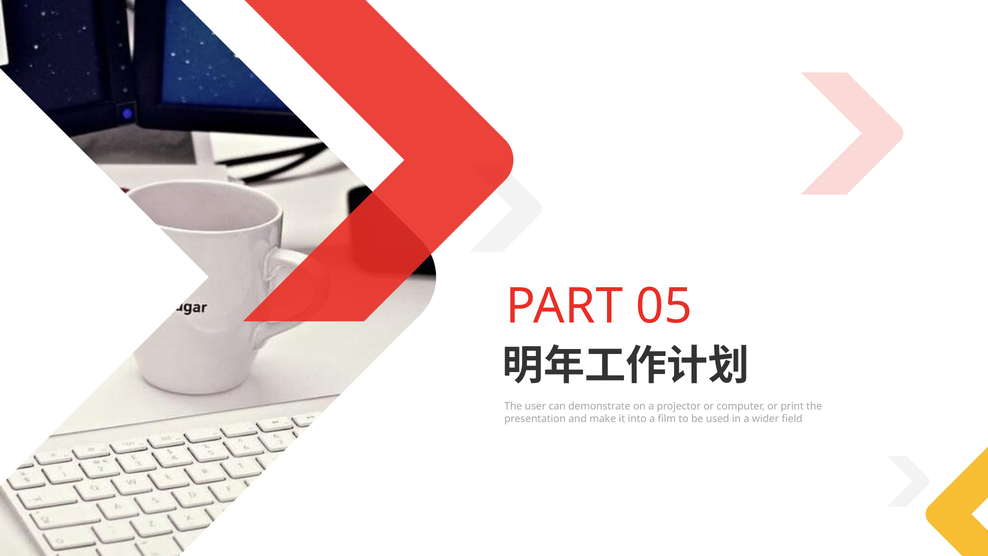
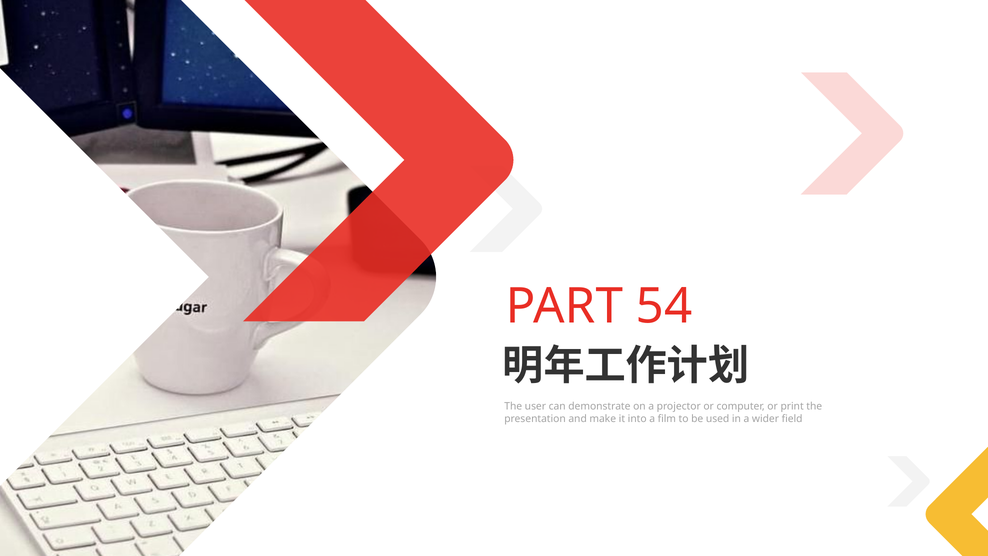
05: 05 -> 54
